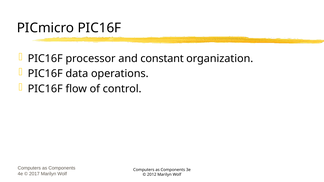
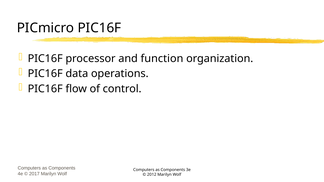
constant: constant -> function
